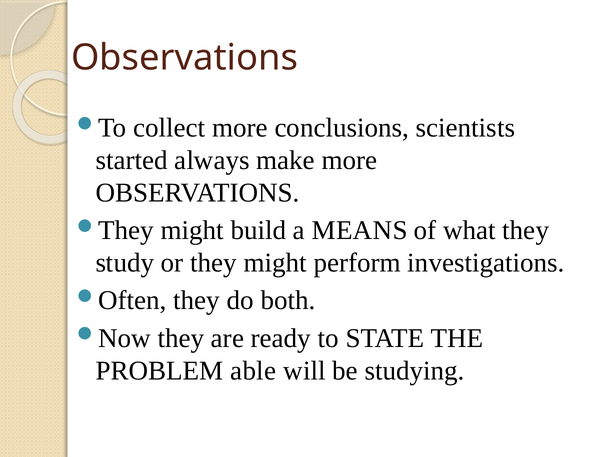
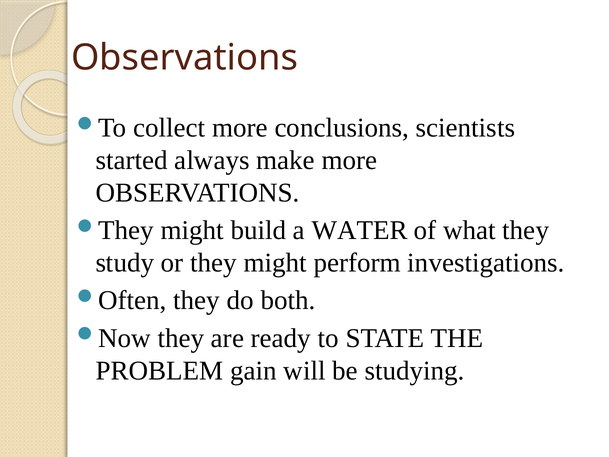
MEANS: MEANS -> WATER
able: able -> gain
